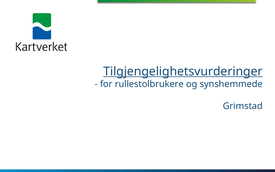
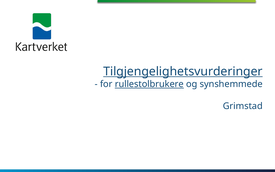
rullestolbrukere underline: none -> present
